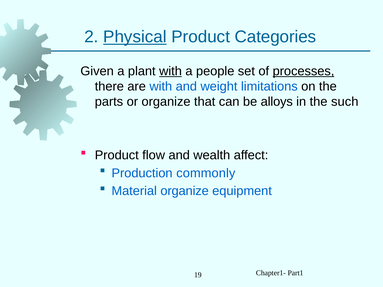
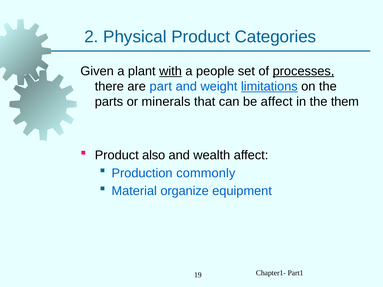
Physical underline: present -> none
are with: with -> part
limitations underline: none -> present
or organize: organize -> minerals
be alloys: alloys -> affect
such: such -> them
flow: flow -> also
